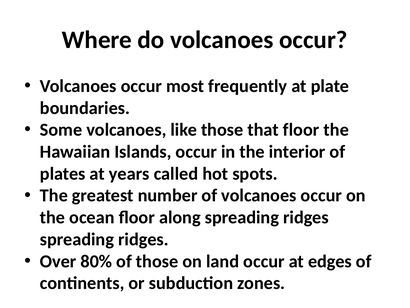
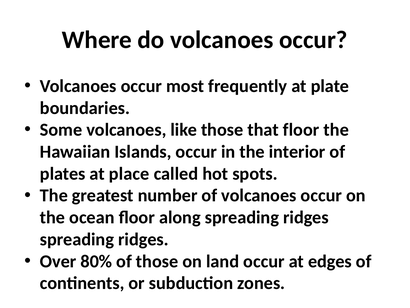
years: years -> place
